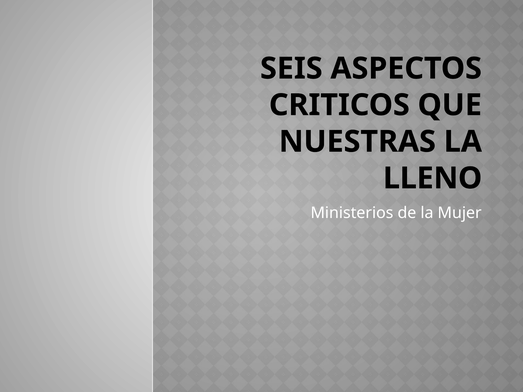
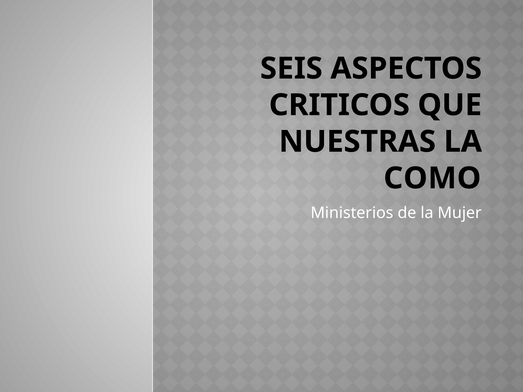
LLENO: LLENO -> COMO
